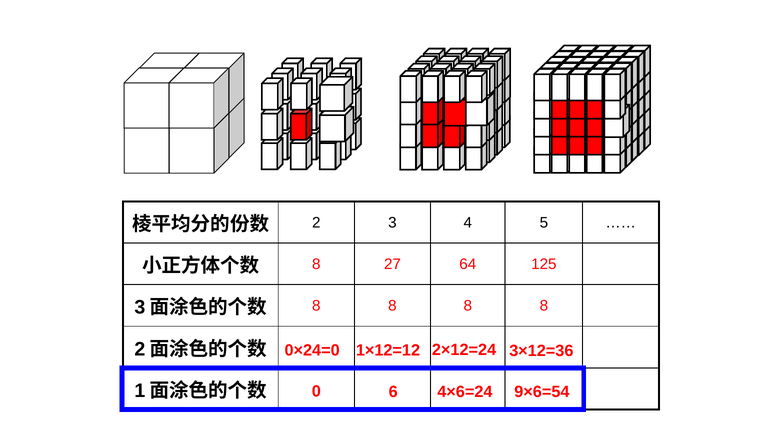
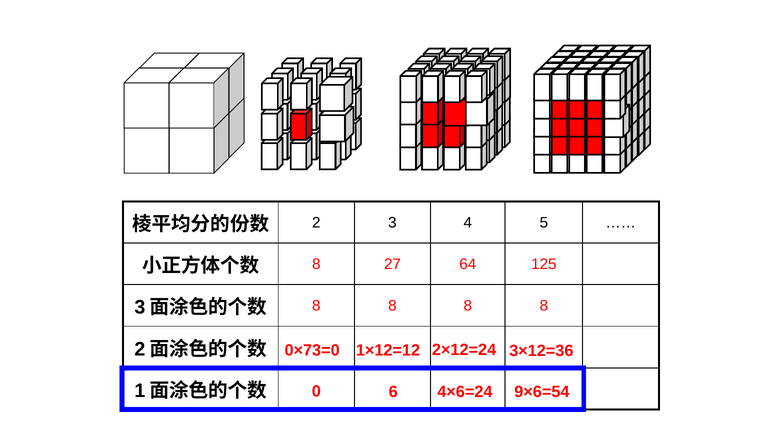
0×24=0: 0×24=0 -> 0×73=0
